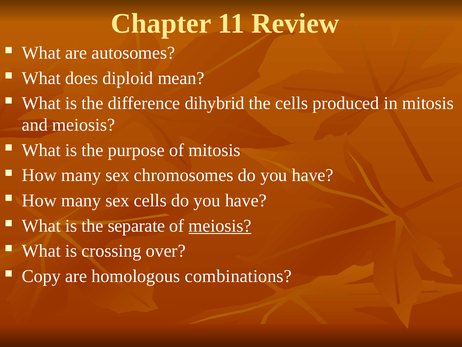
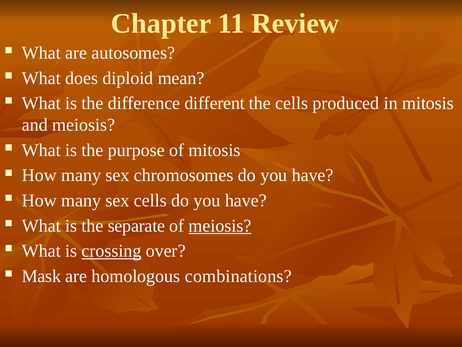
dihybrid: dihybrid -> different
crossing underline: none -> present
Copy: Copy -> Mask
